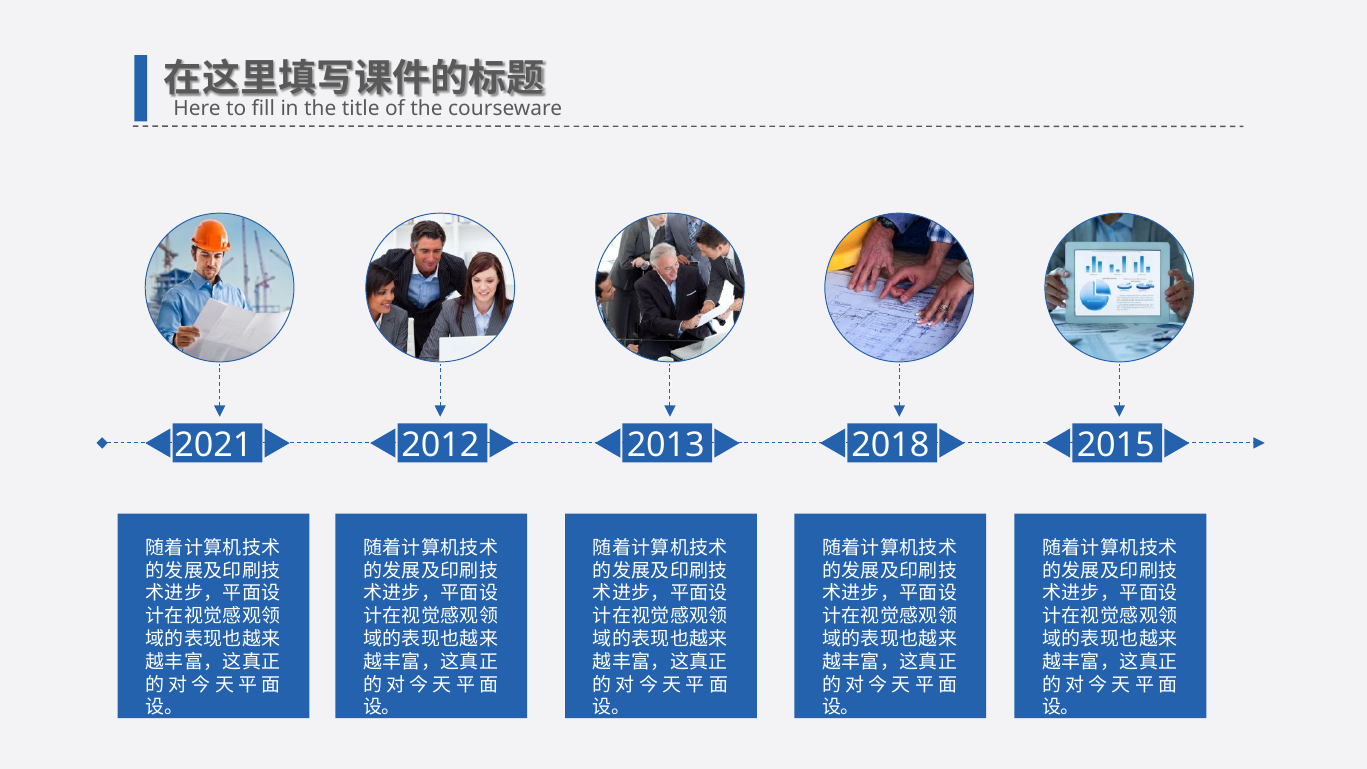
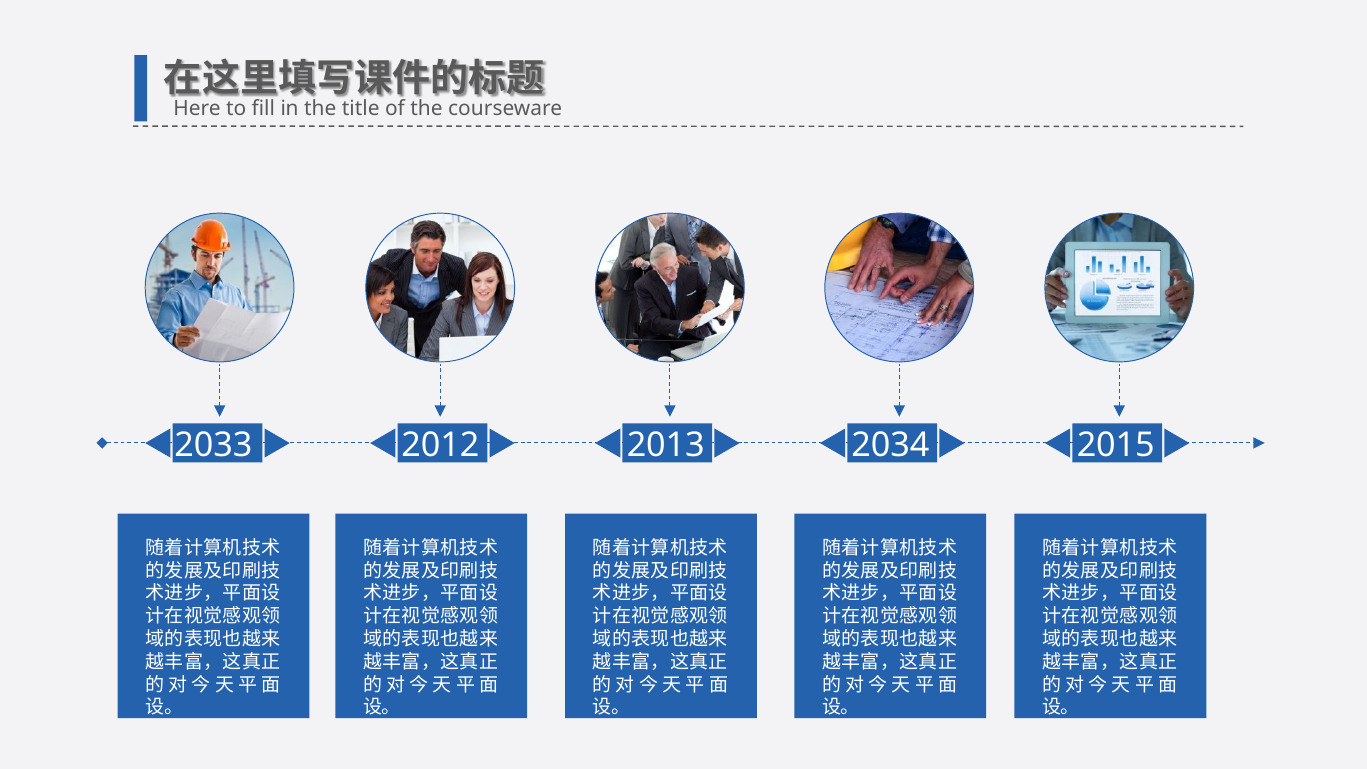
2021: 2021 -> 2033
2018: 2018 -> 2034
